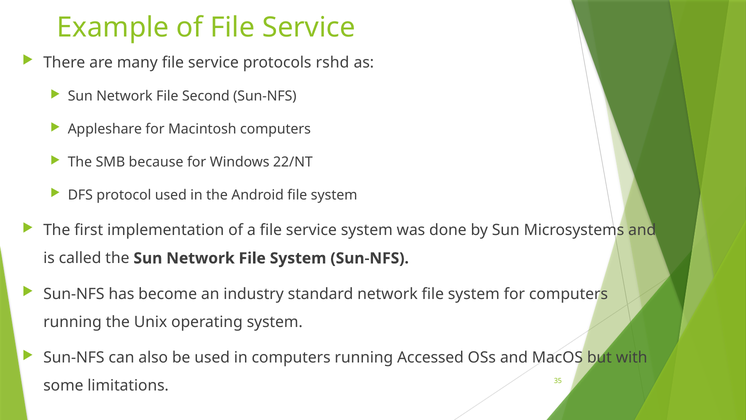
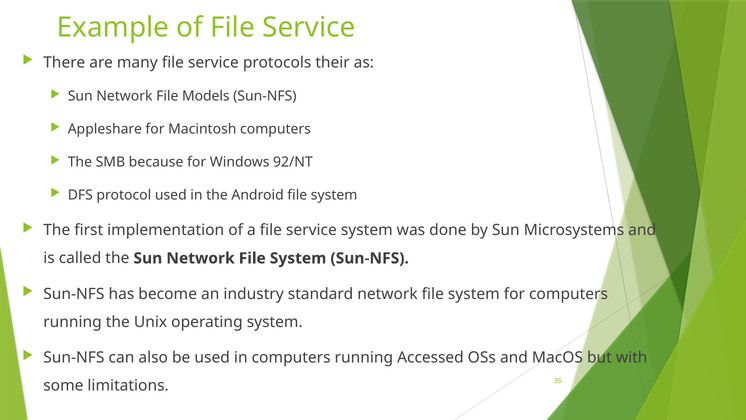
rshd: rshd -> their
Second: Second -> Models
22/NT: 22/NT -> 92/NT
